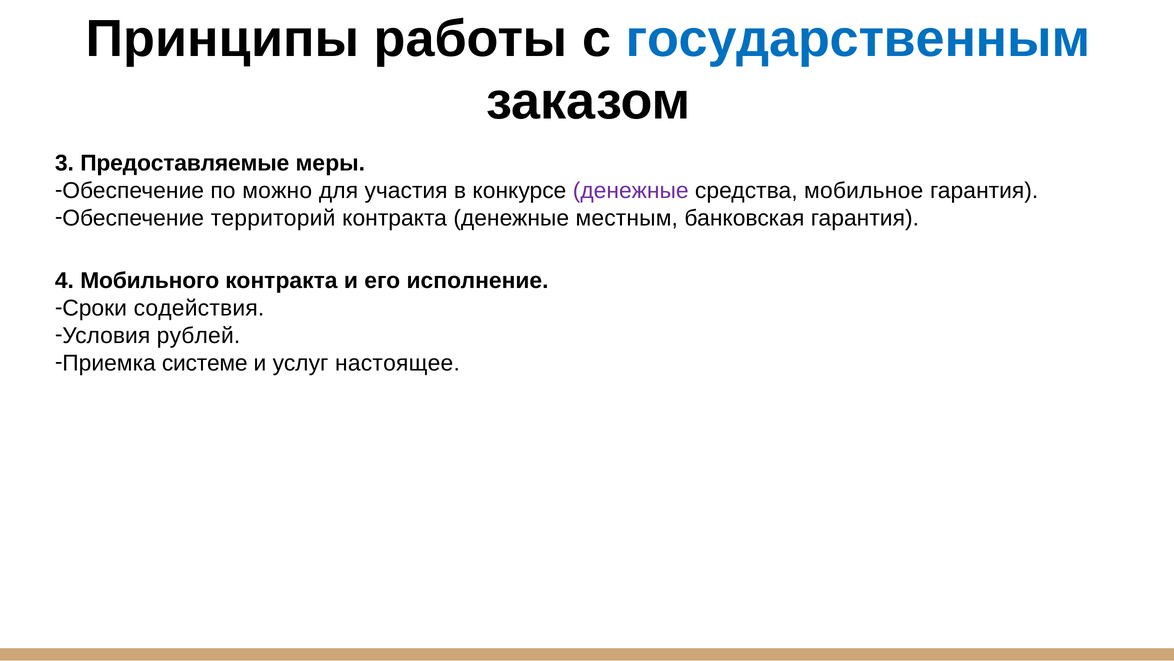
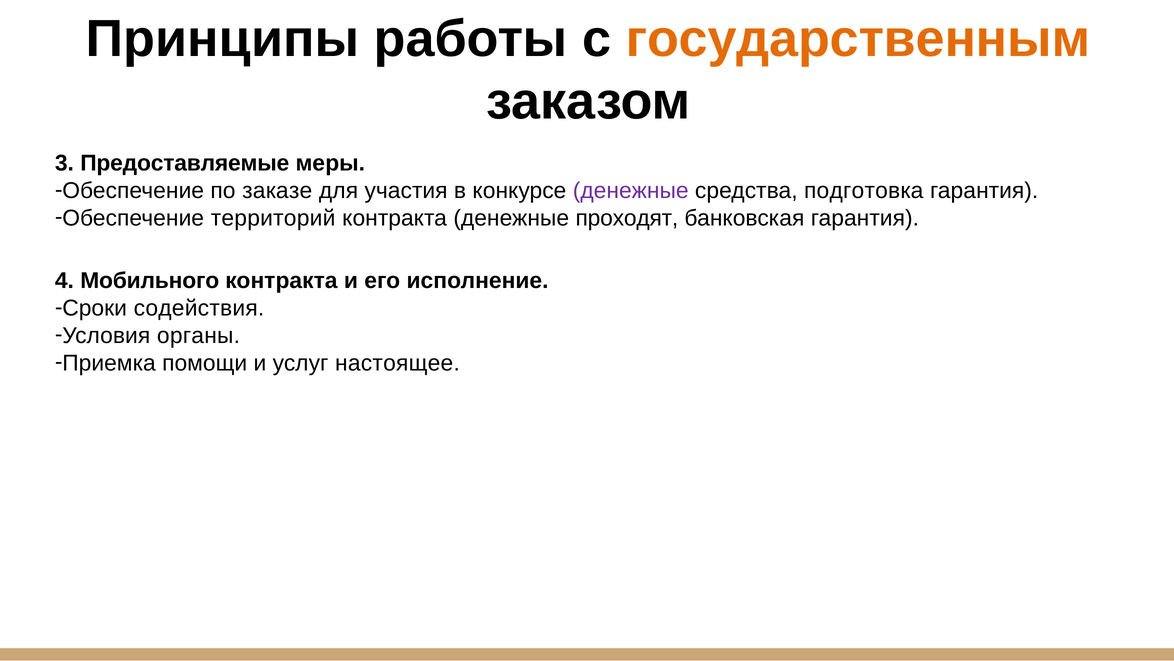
государственным colour: blue -> orange
можно: можно -> заказе
мобильное: мобильное -> подготовка
местным: местным -> проходят
рублей: рублей -> органы
системе: системе -> помощи
